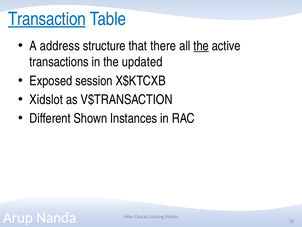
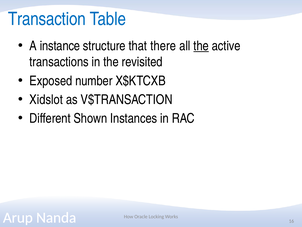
Transaction underline: present -> none
address: address -> instance
updated: updated -> revisited
session: session -> number
